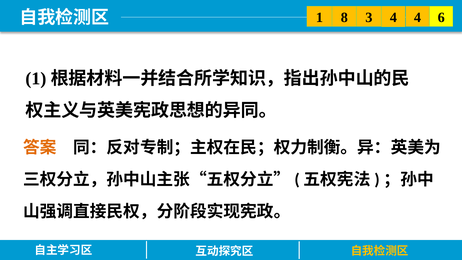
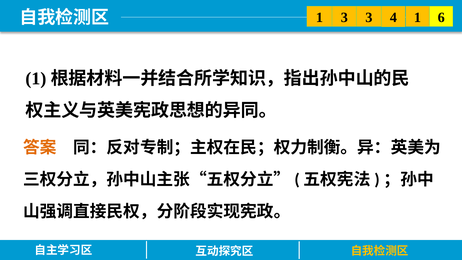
1 8: 8 -> 3
3 4: 4 -> 1
